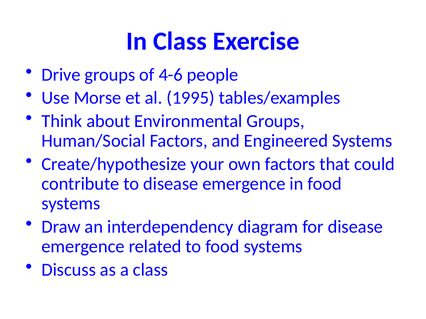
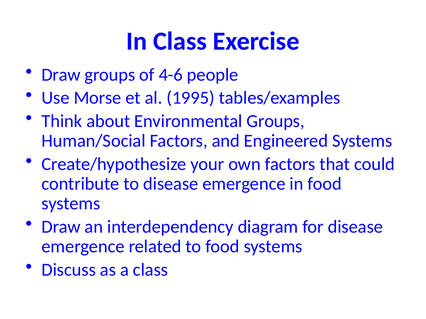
Drive at (61, 75): Drive -> Draw
